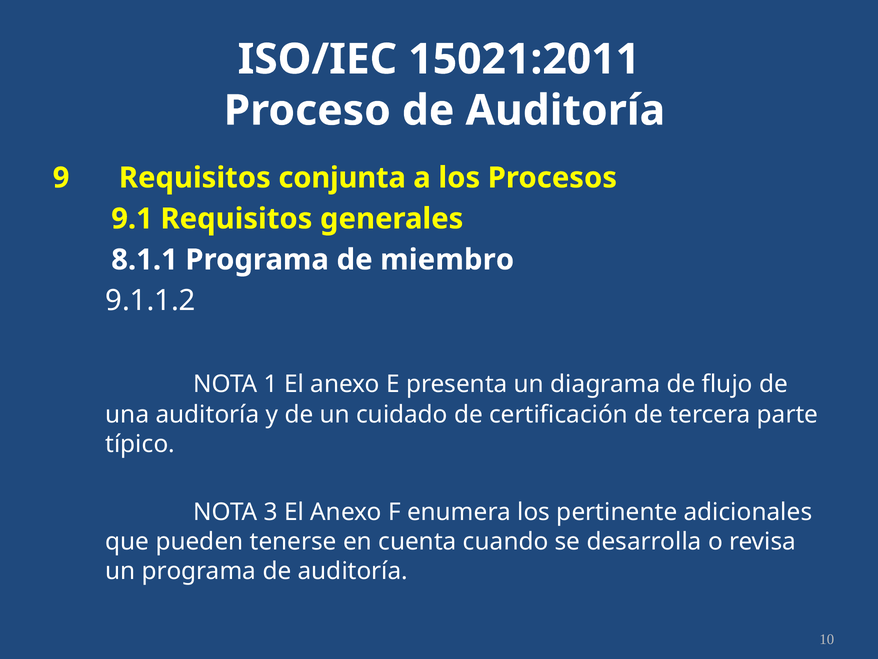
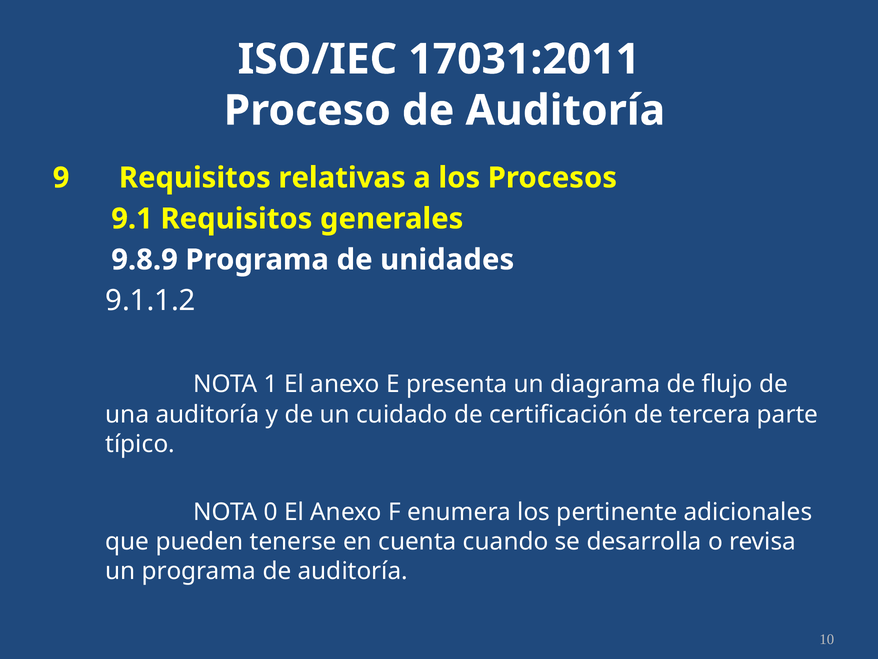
15021:2011: 15021:2011 -> 17031:2011
conjunta: conjunta -> relativas
8.1.1: 8.1.1 -> 9.8.9
miembro: miembro -> unidades
3: 3 -> 0
